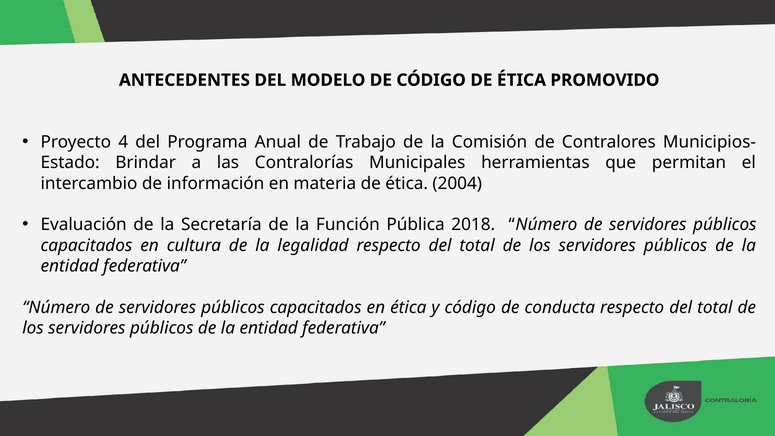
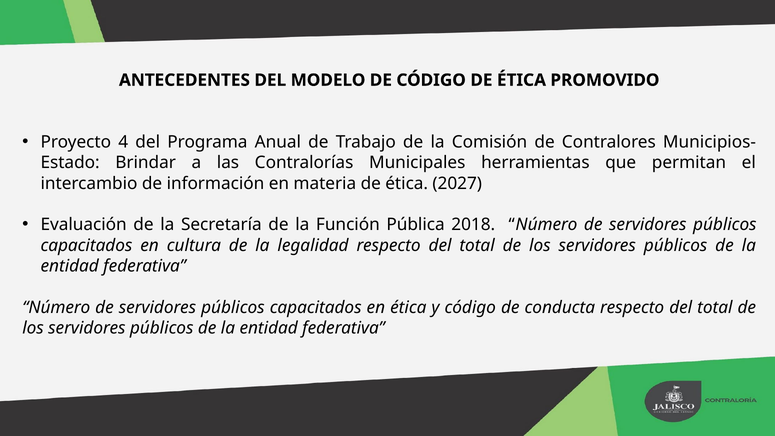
2004: 2004 -> 2027
